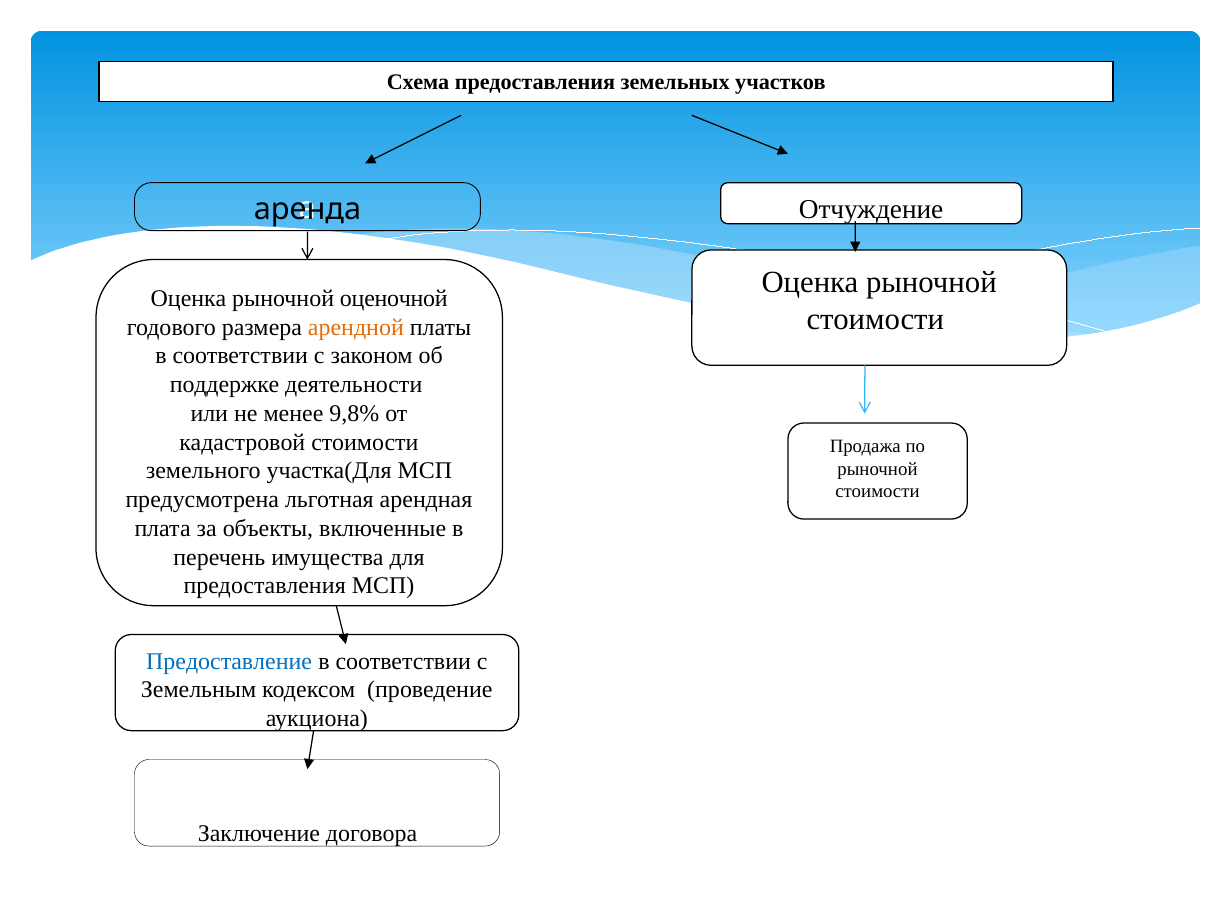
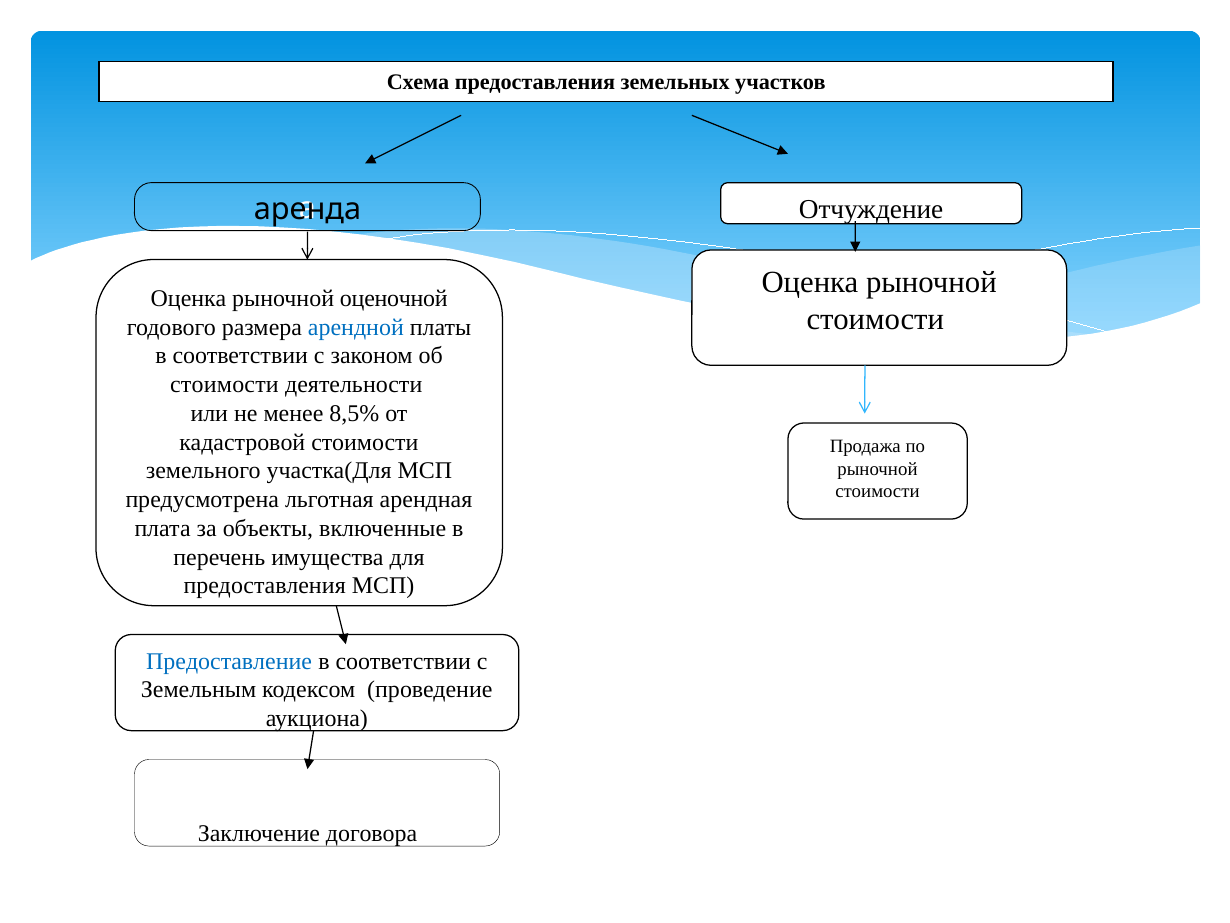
арендной colour: orange -> blue
поддержке at (225, 385): поддержке -> стоимости
9,8%: 9,8% -> 8,5%
